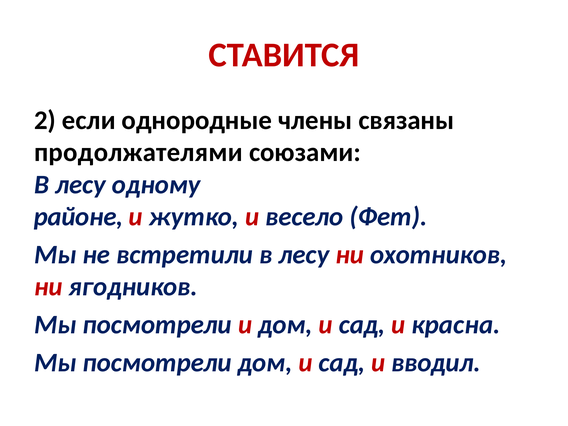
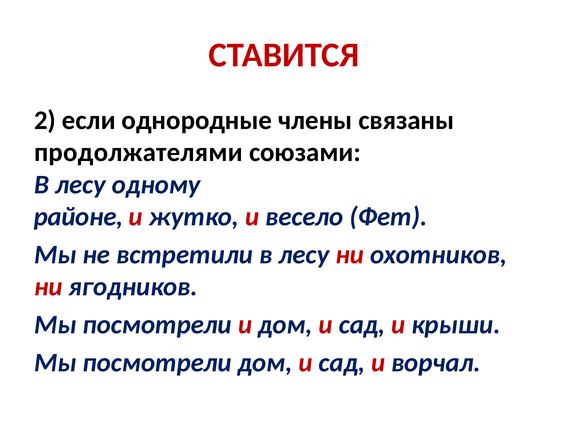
красна: красна -> крыши
вводил: вводил -> ворчал
